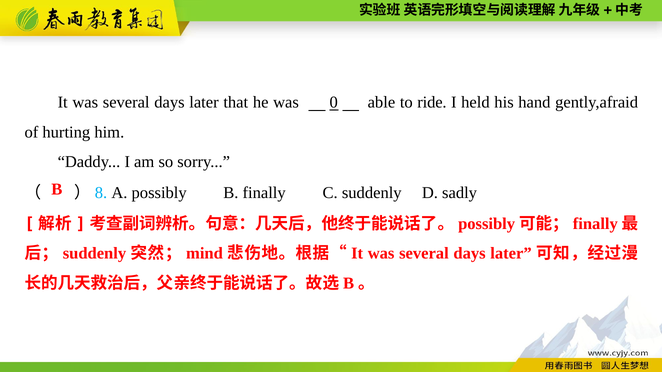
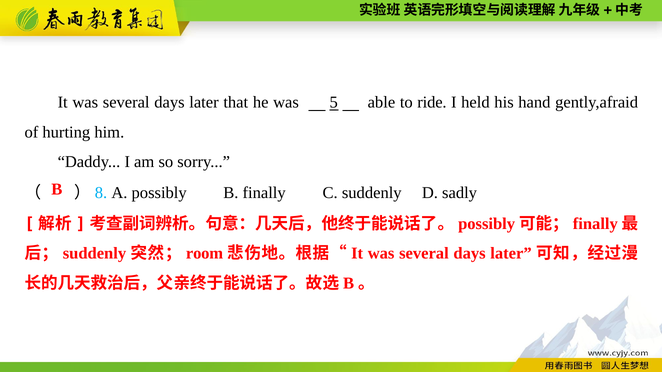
0: 0 -> 5
mind: mind -> room
